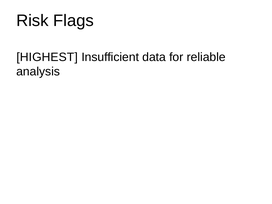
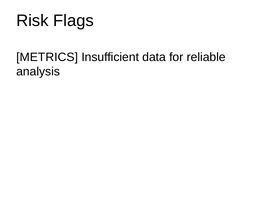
HIGHEST: HIGHEST -> METRICS
